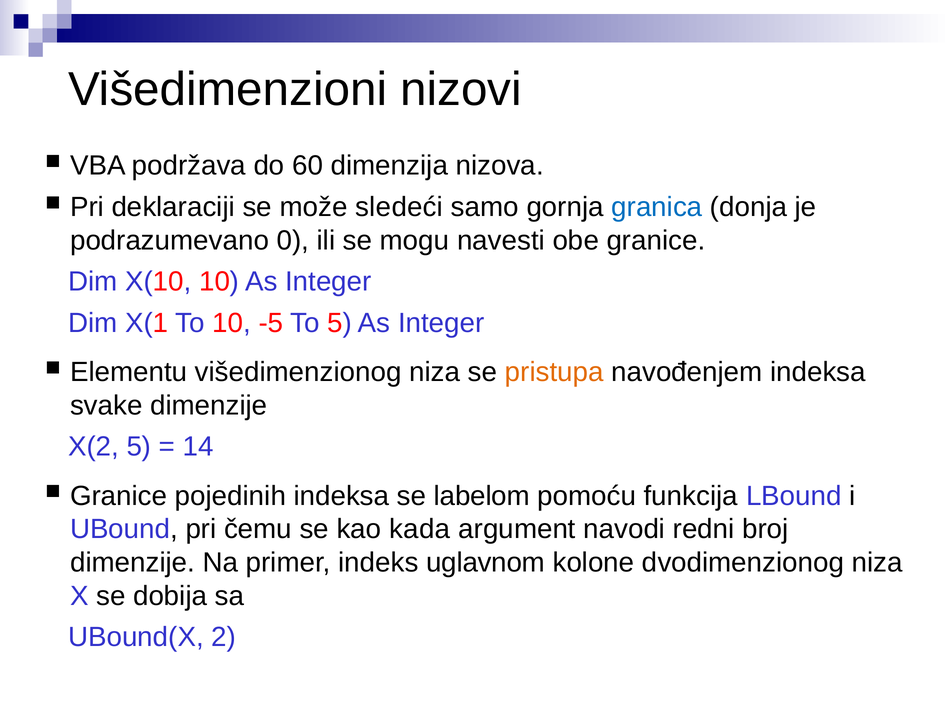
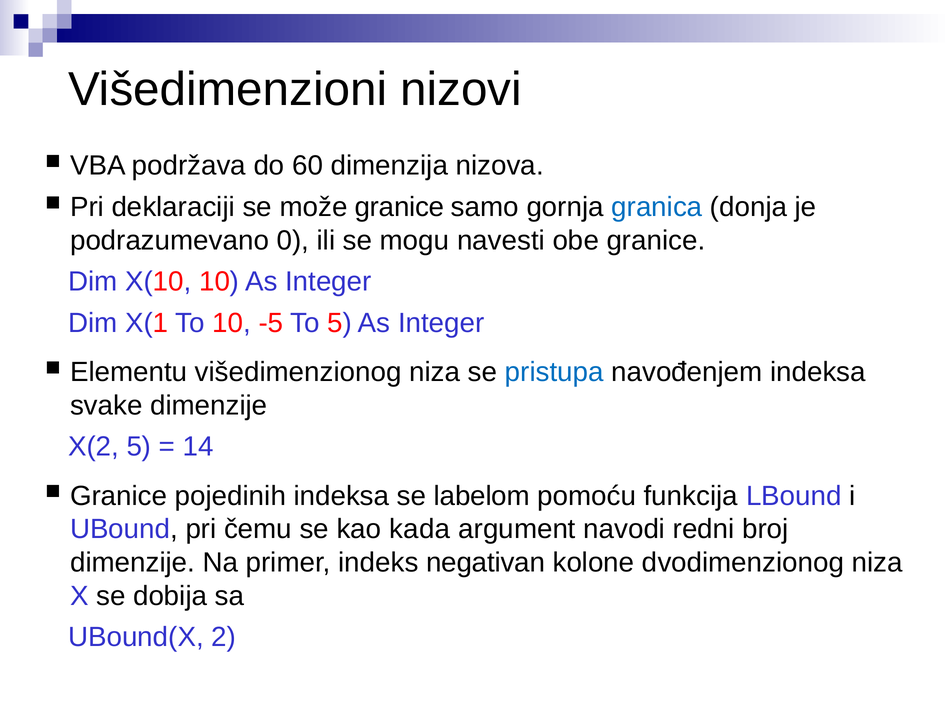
može sledeći: sledeći -> granice
pristupa colour: orange -> blue
uglavnom: uglavnom -> negativan
